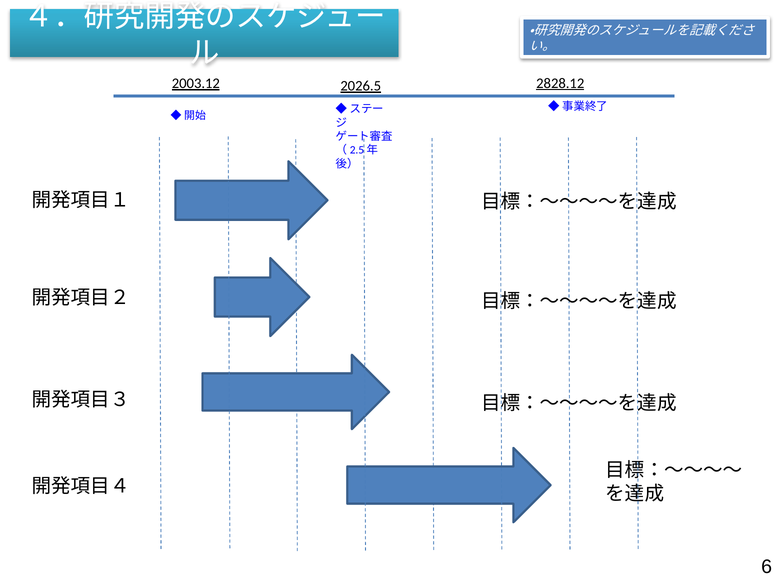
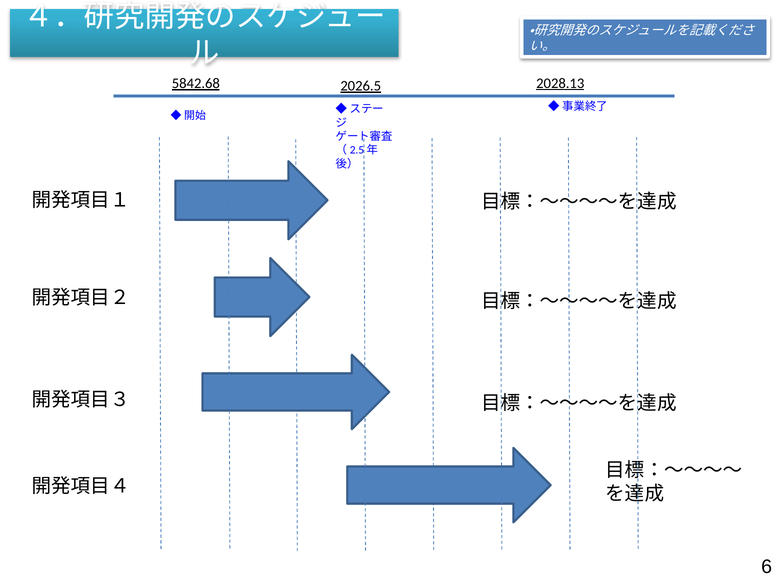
2003.12: 2003.12 -> 5842.68
2828.12: 2828.12 -> 2028.13
